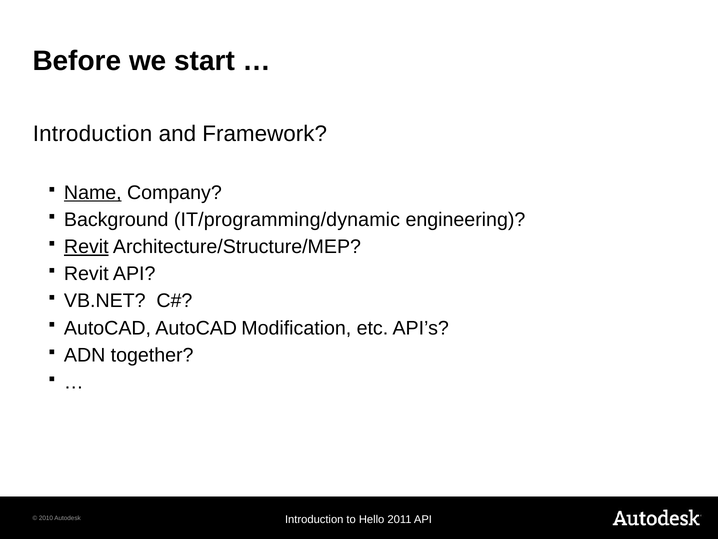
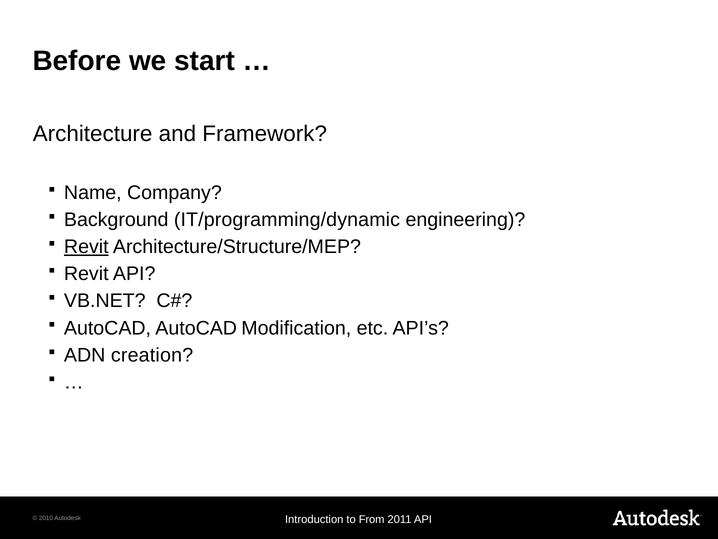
Introduction at (92, 133): Introduction -> Architecture
Name underline: present -> none
together: together -> creation
Hello: Hello -> From
